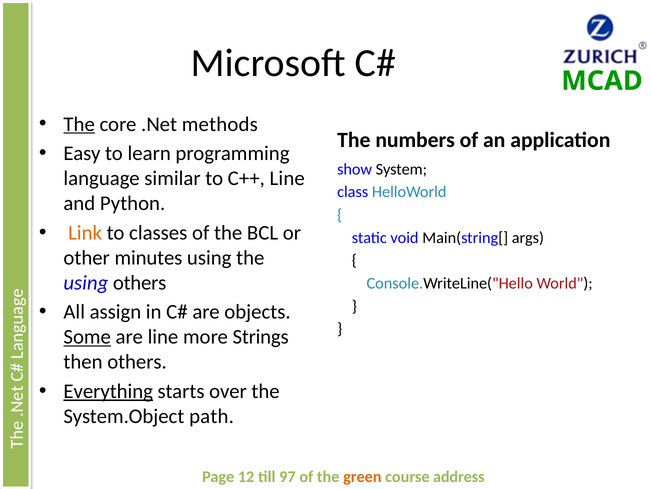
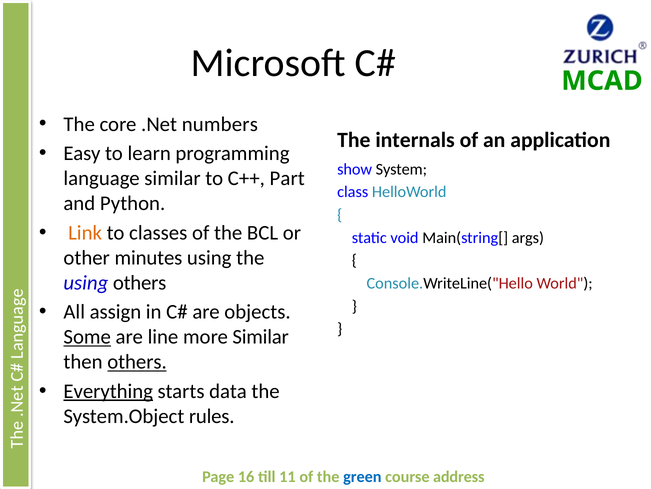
The at (79, 124) underline: present -> none
methods: methods -> numbers
numbers: numbers -> internals
C++ Line: Line -> Part
more Strings: Strings -> Similar
others at (137, 361) underline: none -> present
over: over -> data
path: path -> rules
12: 12 -> 16
97: 97 -> 11
green colour: orange -> blue
